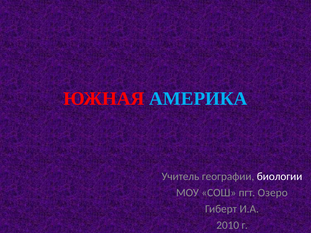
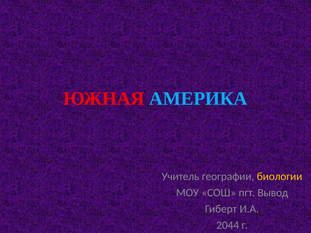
биологии colour: white -> yellow
Озеро: Озеро -> Вывод
2010: 2010 -> 2044
